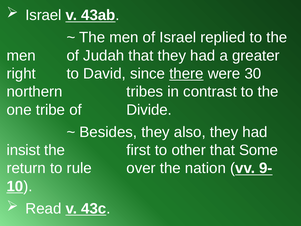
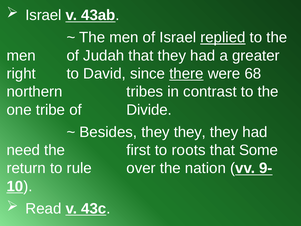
replied underline: none -> present
30: 30 -> 68
Besides they also: also -> they
insist: insist -> need
other: other -> roots
